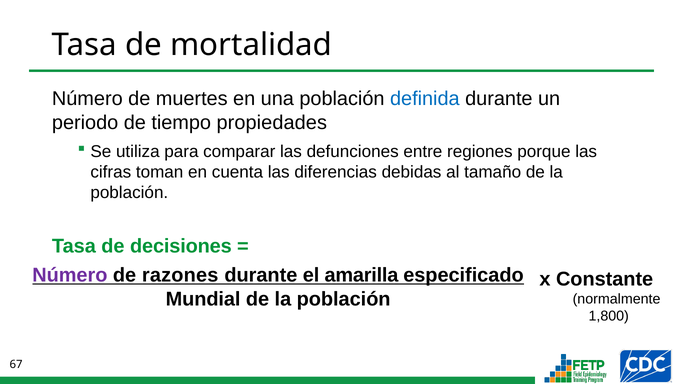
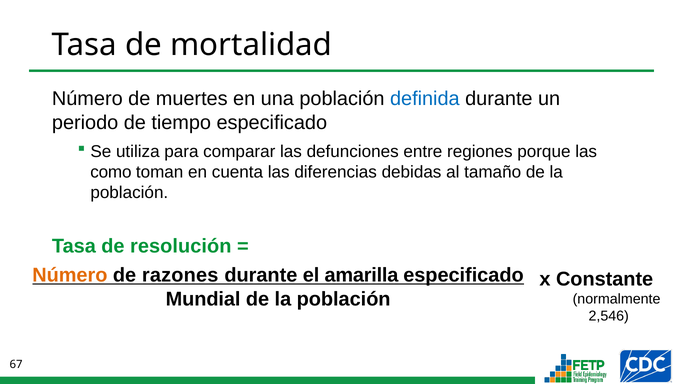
tiempo propiedades: propiedades -> especificado
cifras: cifras -> como
decisiones: decisiones -> resolución
Número at (70, 276) colour: purple -> orange
1,800: 1,800 -> 2,546
